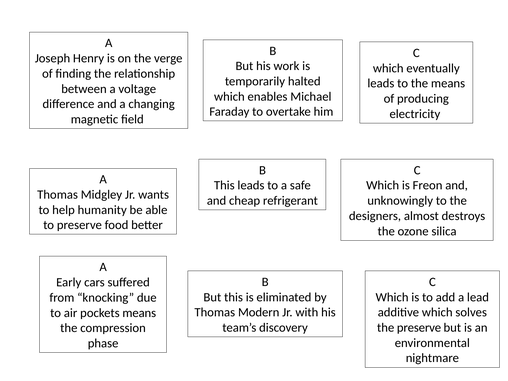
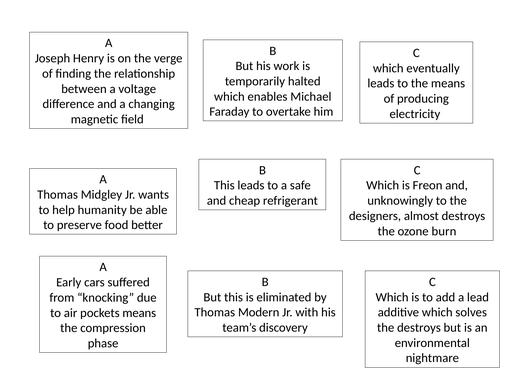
silica: silica -> burn
the preserve: preserve -> destroys
